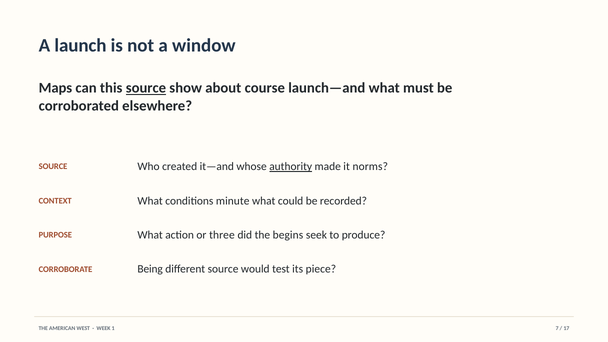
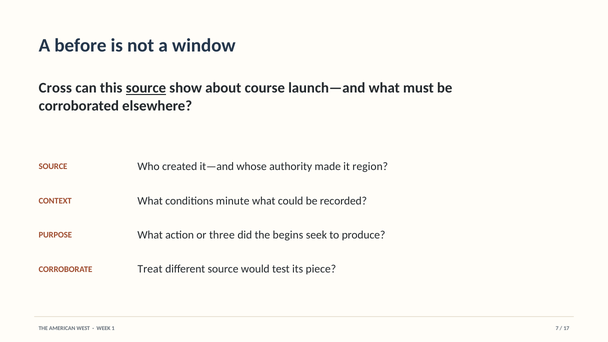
launch: launch -> before
Maps: Maps -> Cross
authority underline: present -> none
norms: norms -> region
Being: Being -> Treat
